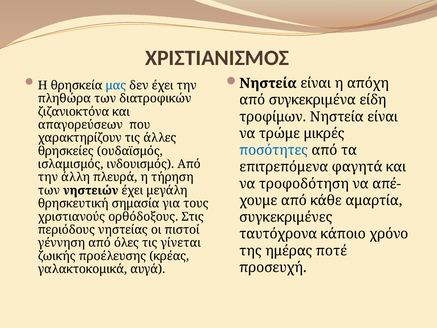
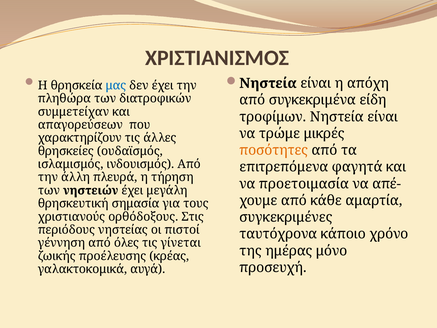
ζιζανιοκτόνα: ζιζανιοκτόνα -> συμμετείχαν
ποσότητες colour: blue -> orange
τροφοδότηση: τροφοδότηση -> προετοιμασία
ποτέ: ποτέ -> μόνο
